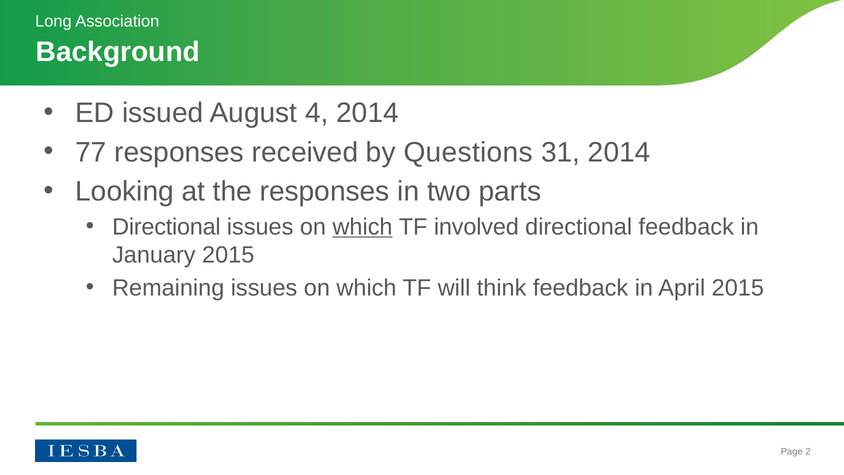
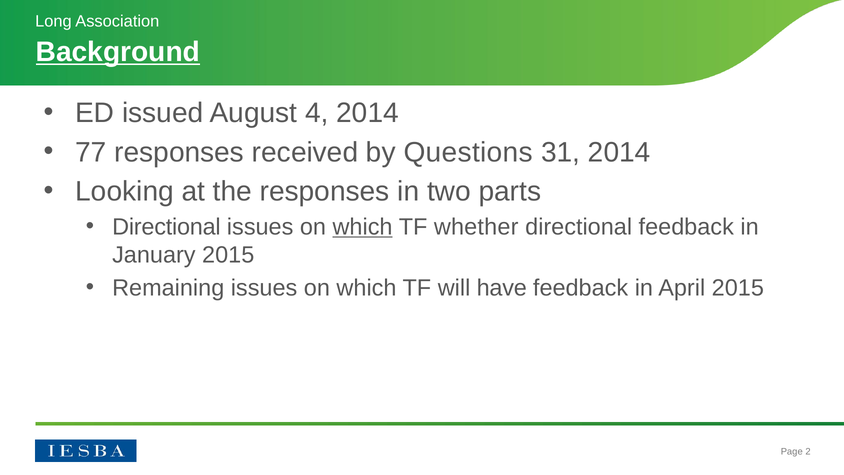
Background underline: none -> present
involved: involved -> whether
think: think -> have
